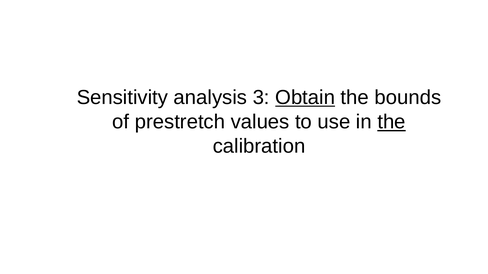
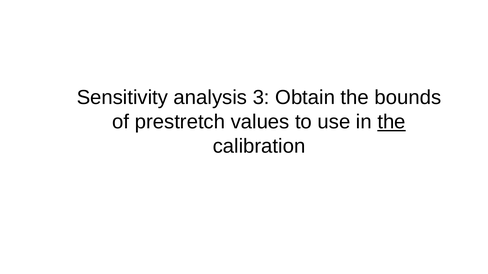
Obtain underline: present -> none
